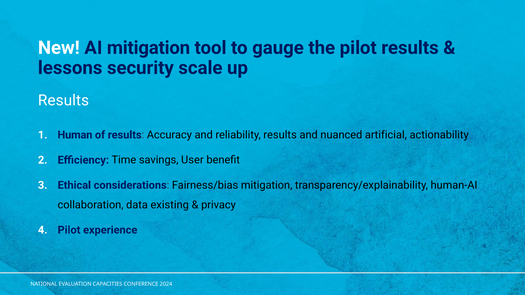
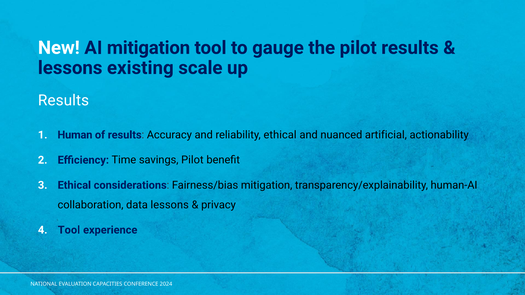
security: security -> existing
reliability results: results -> ethical
savings User: User -> Pilot
data existing: existing -> lessons
Pilot at (69, 230): Pilot -> Tool
